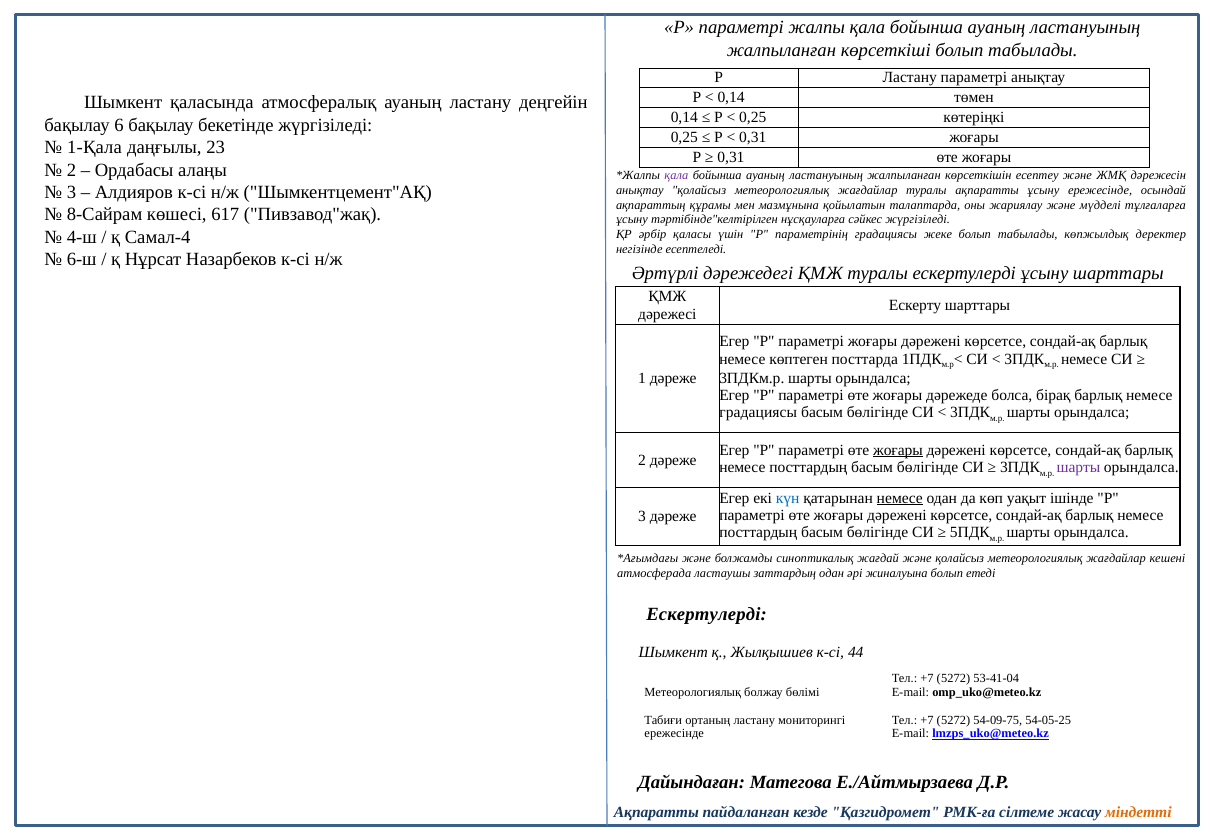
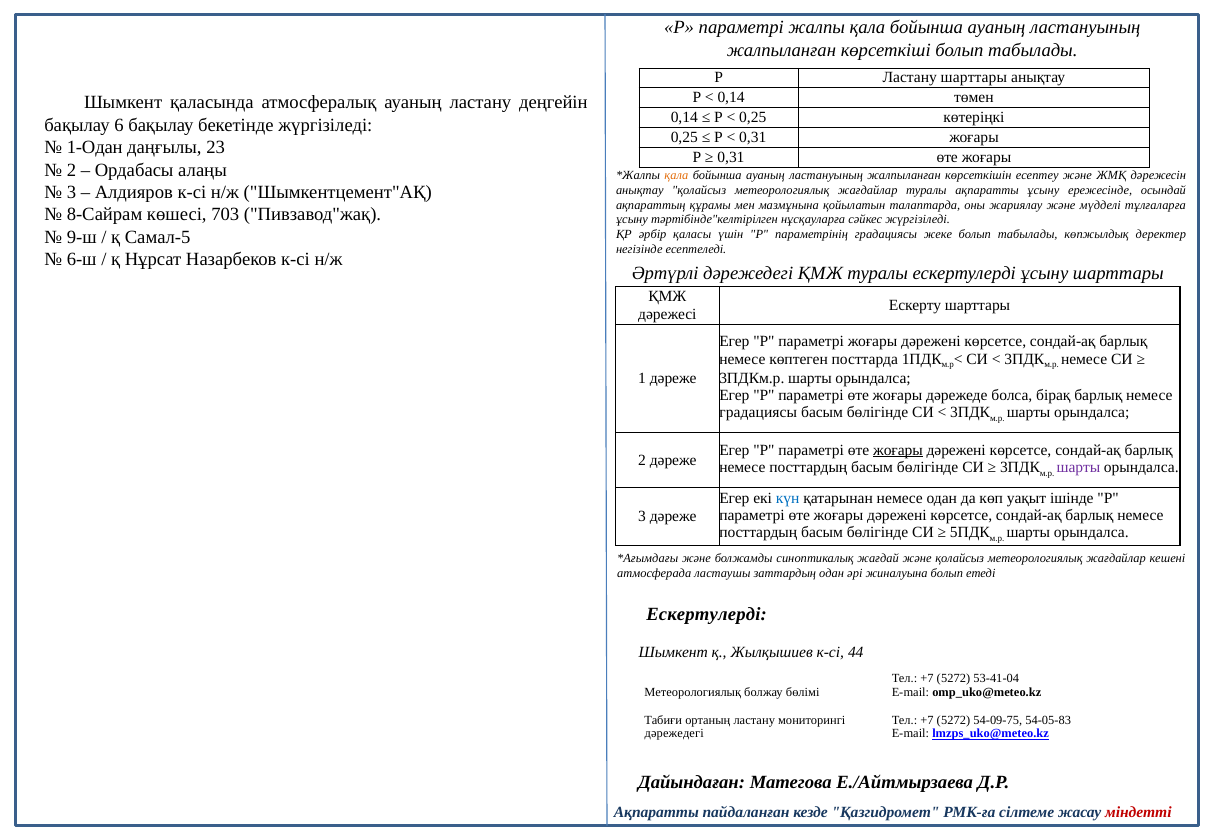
Ластану параметрі: параметрі -> шарттары
1-Қала: 1-Қала -> 1-Одан
қала at (676, 175) colour: purple -> orange
617: 617 -> 703
4-ш: 4-ш -> 9-ш
Самал-4: Самал-4 -> Самал-5
немесе at (900, 498) underline: present -> none
54-05-25: 54-05-25 -> 54-05-83
ережесінде at (674, 734): ережесінде -> дәрежедегі
міндетті colour: orange -> red
